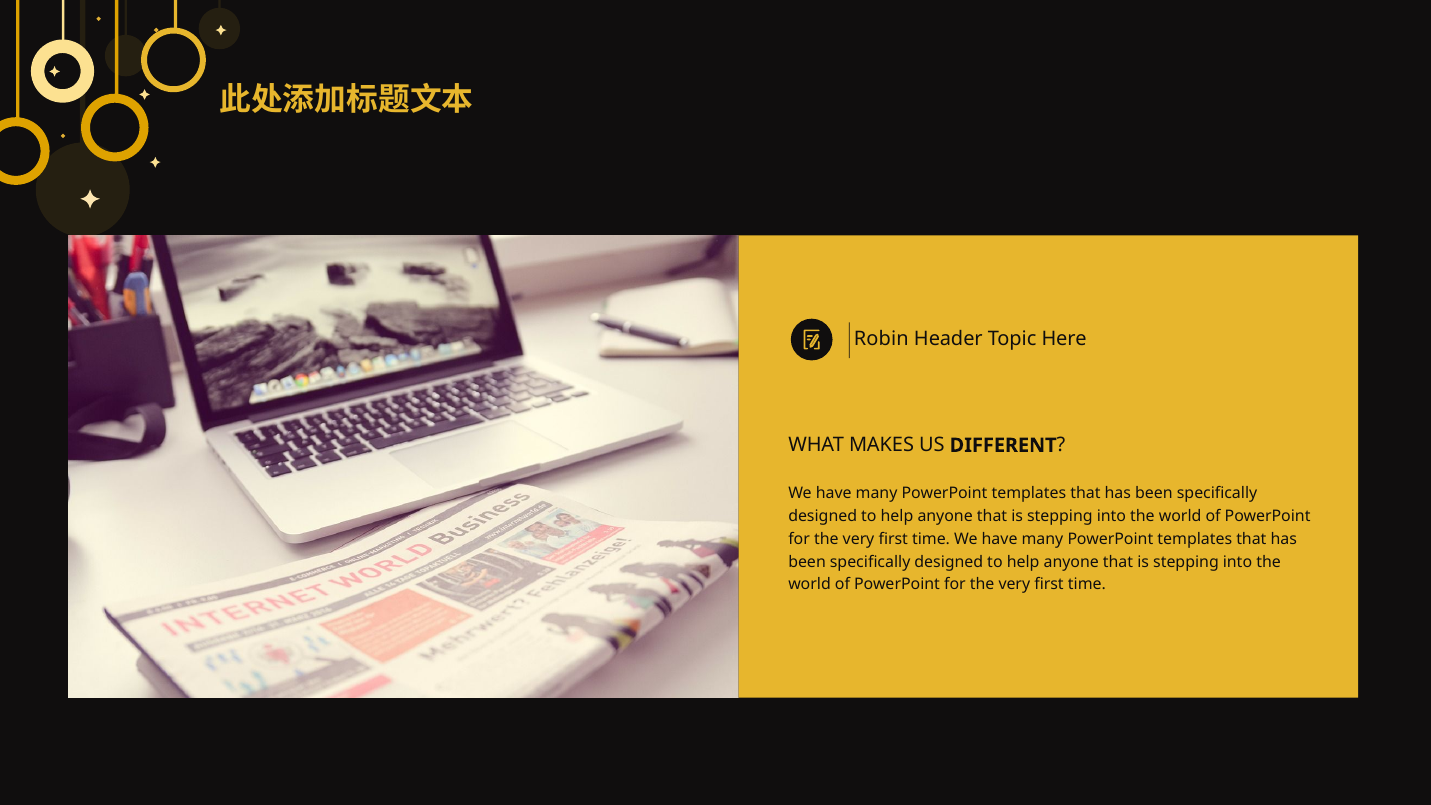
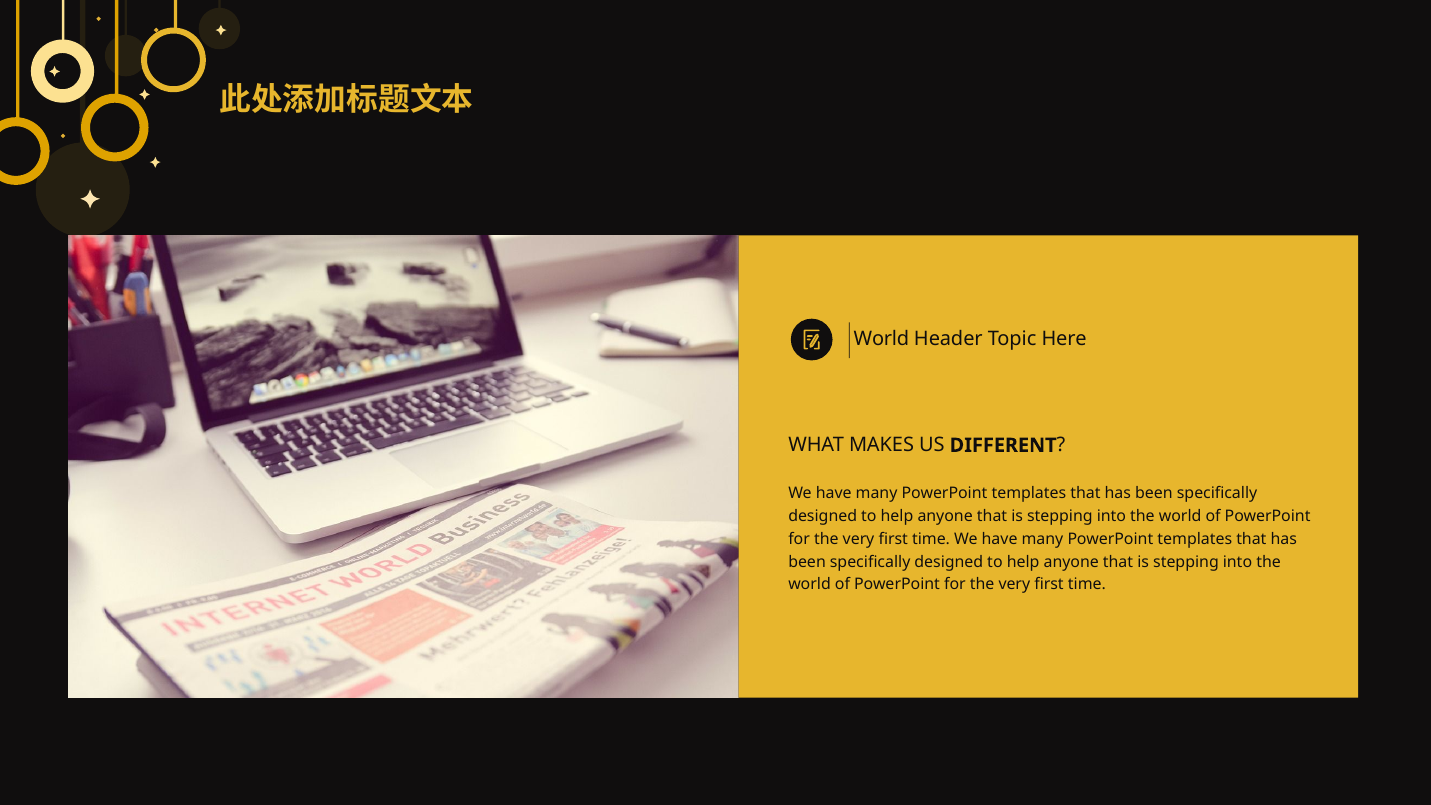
Robin at (881, 339): Robin -> World
